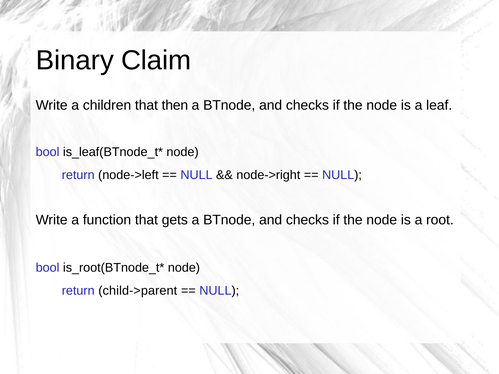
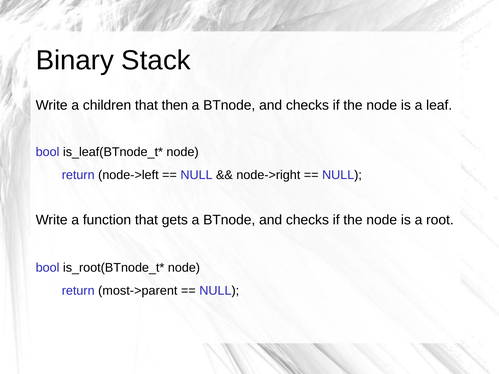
Claim: Claim -> Stack
child->parent: child->parent -> most->parent
